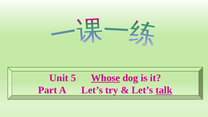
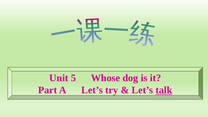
Whose underline: present -> none
